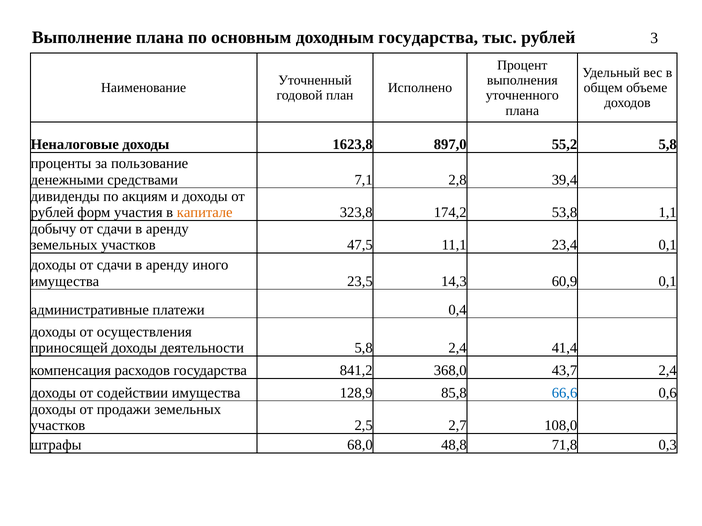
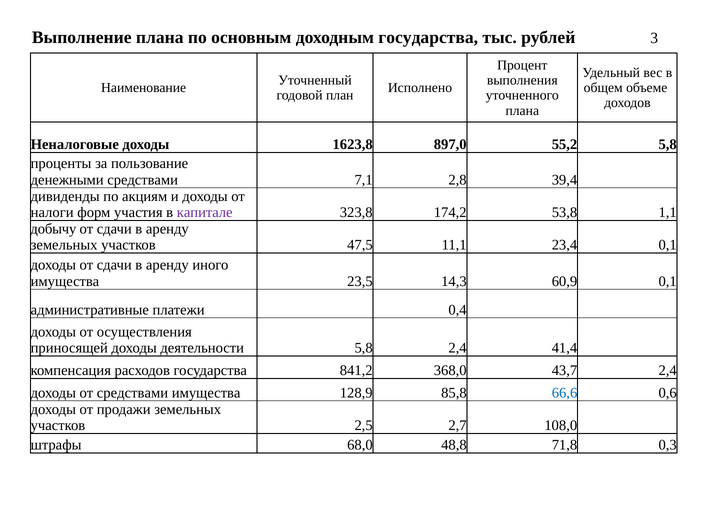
рублей at (52, 213): рублей -> налоги
капитале colour: orange -> purple
от содействии: содействии -> средствами
